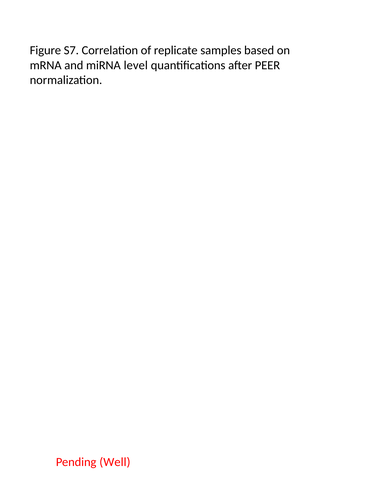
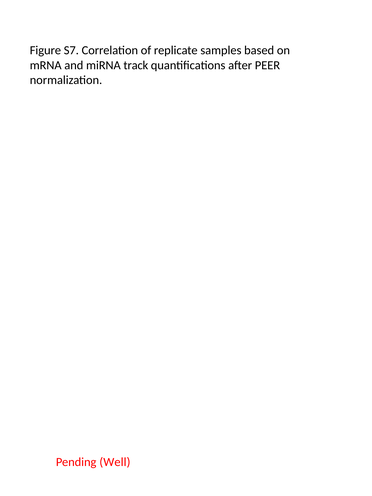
level: level -> track
